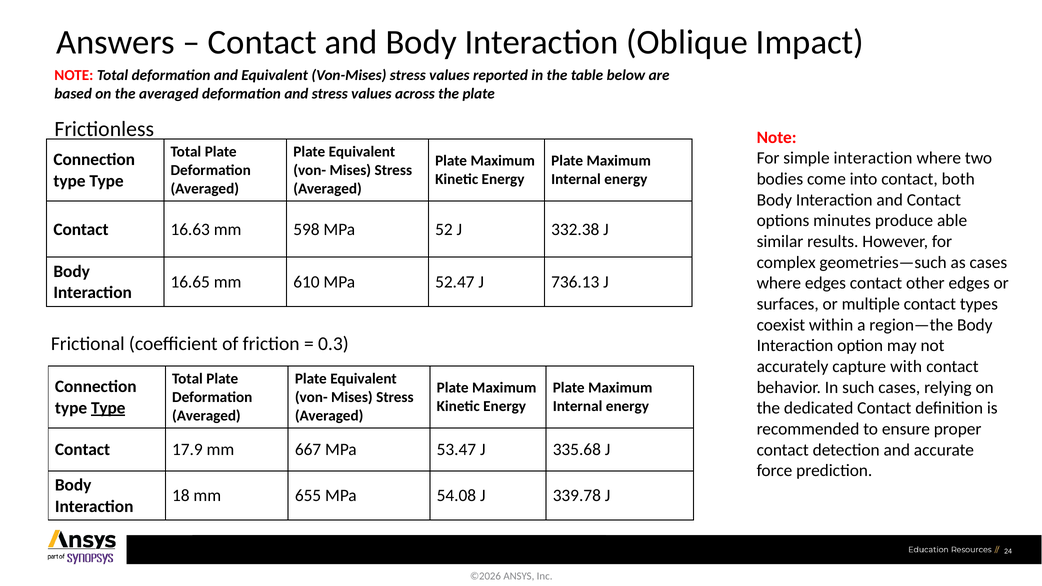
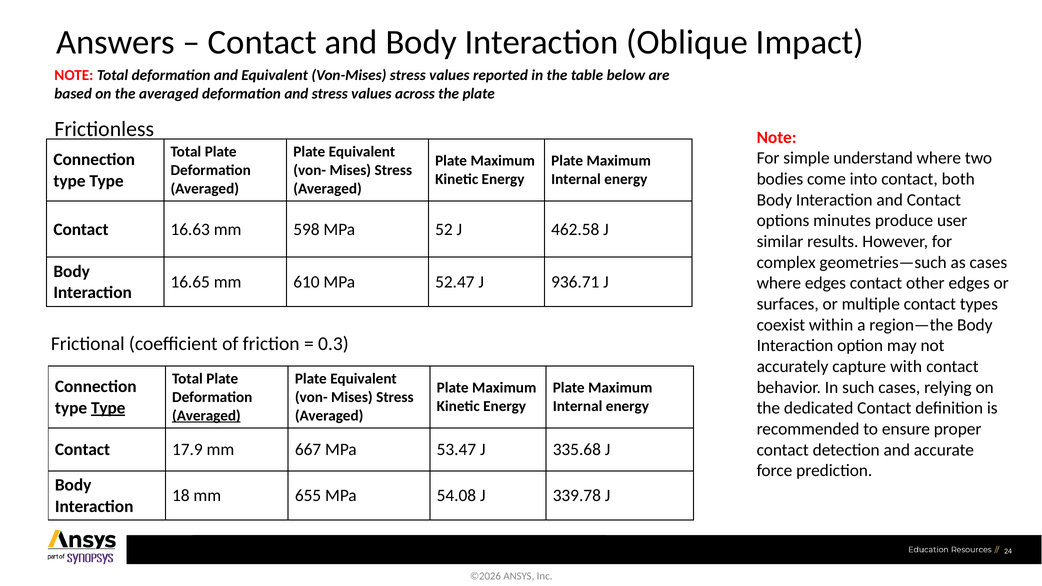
simple interaction: interaction -> understand
able: able -> user
332.38: 332.38 -> 462.58
736.13: 736.13 -> 936.71
Averaged at (206, 416) underline: none -> present
